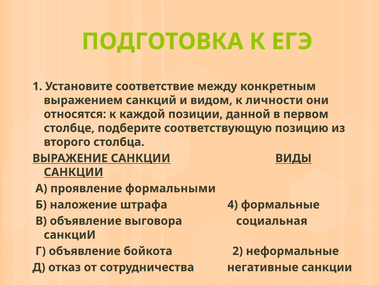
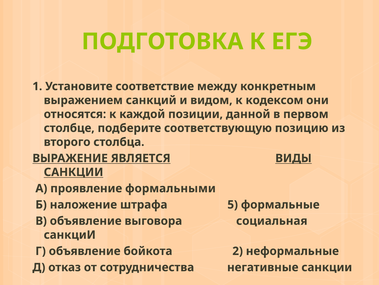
личности: личности -> кодексом
ВЫРАЖЕНИЕ САНКЦИИ: САНКЦИИ -> ЯВЛЯЕТСЯ
4: 4 -> 5
